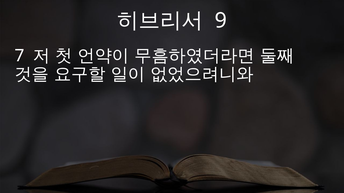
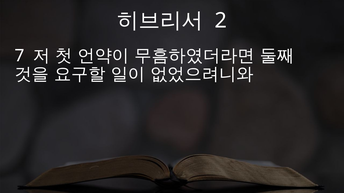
9: 9 -> 2
